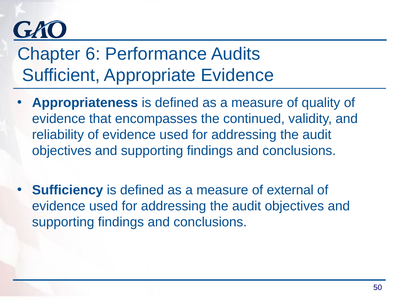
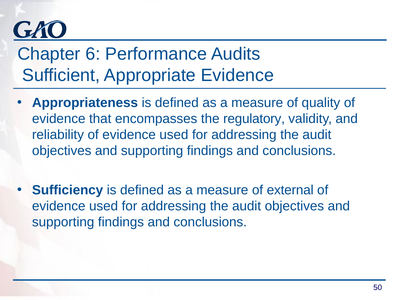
continued: continued -> regulatory
